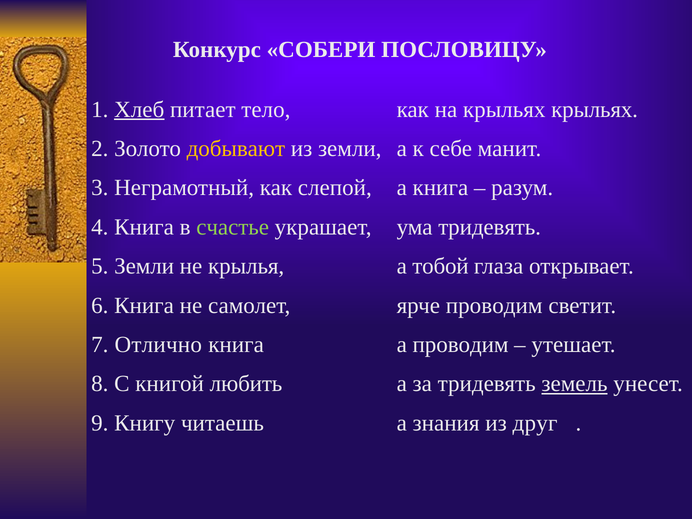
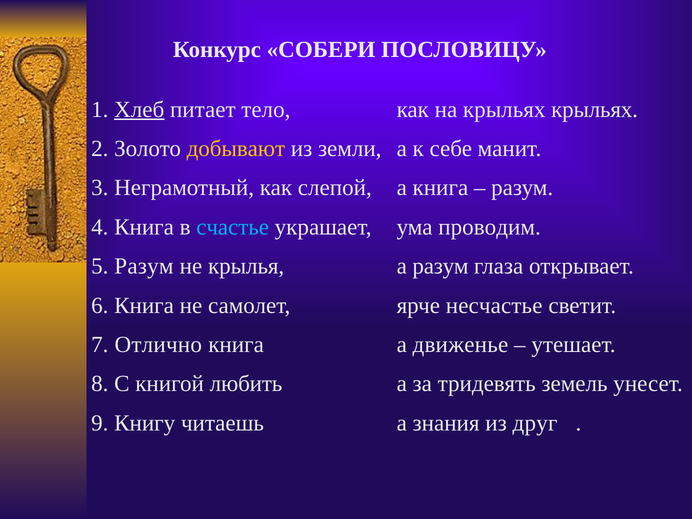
счастье colour: light green -> light blue
ума тридевять: тридевять -> проводим
5 Земли: Земли -> Разум
а тобой: тобой -> разум
ярче проводим: проводим -> несчастье
а проводим: проводим -> движенье
земель underline: present -> none
